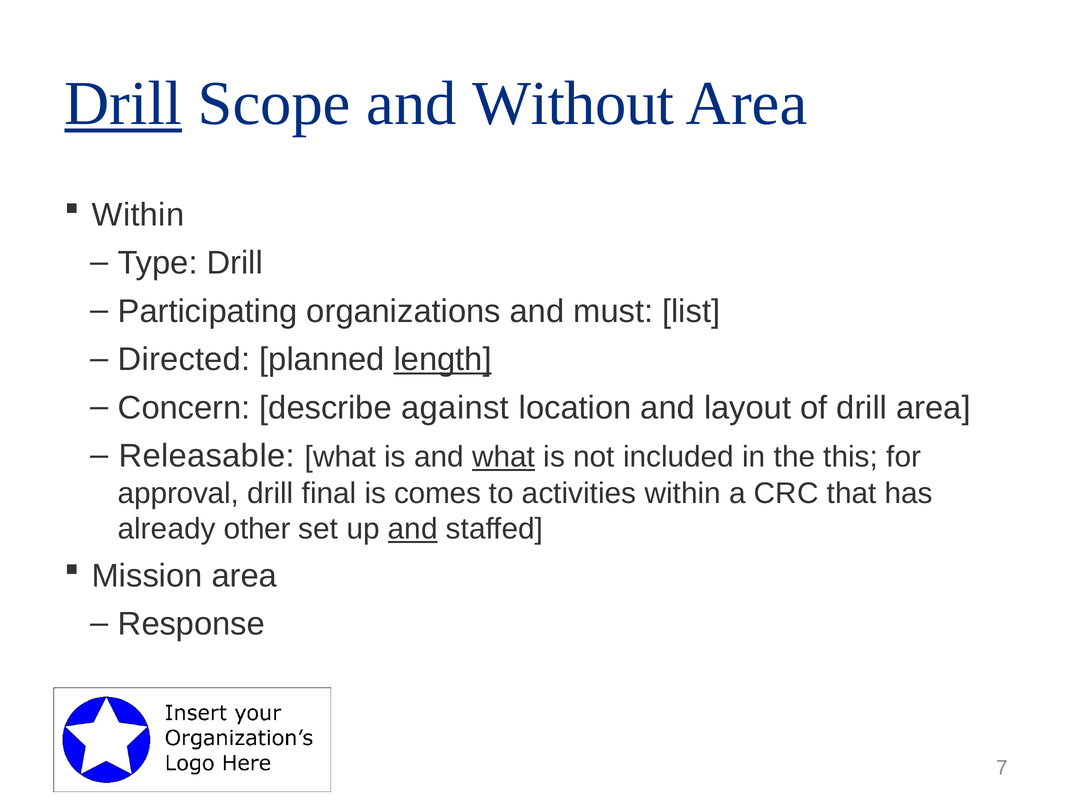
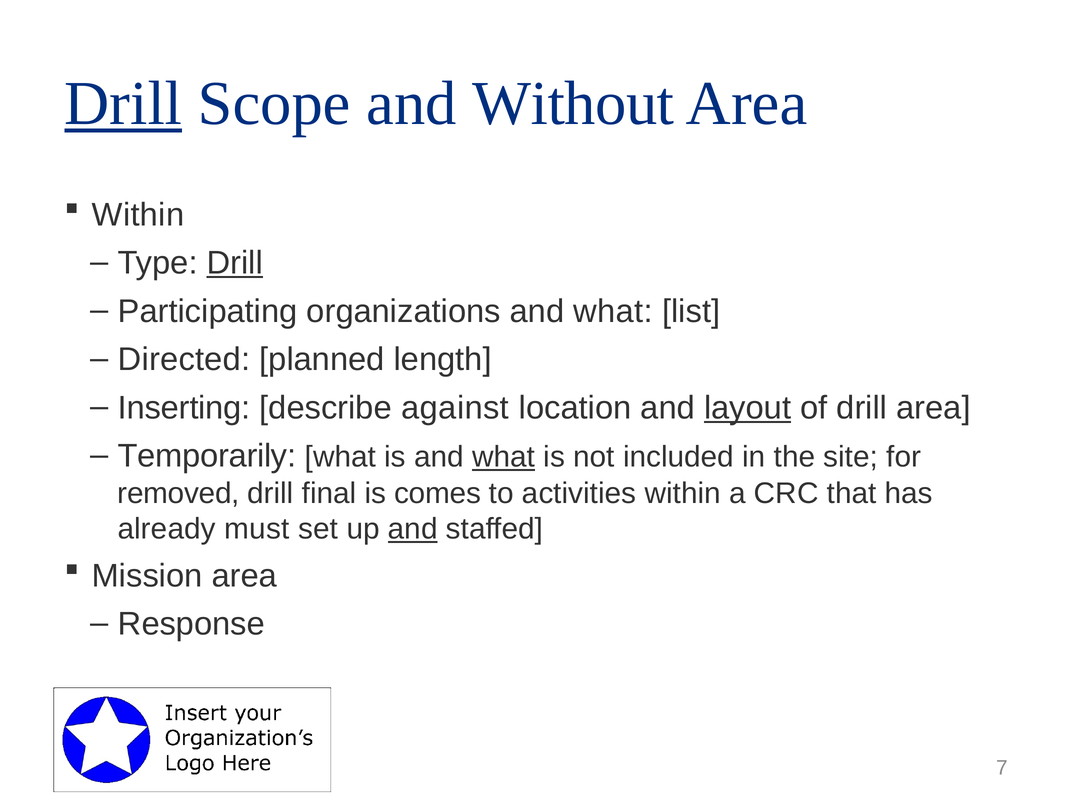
Drill at (235, 263) underline: none -> present
organizations and must: must -> what
length underline: present -> none
Concern: Concern -> Inserting
layout underline: none -> present
Releasable: Releasable -> Temporarily
this: this -> site
approval: approval -> removed
other: other -> must
